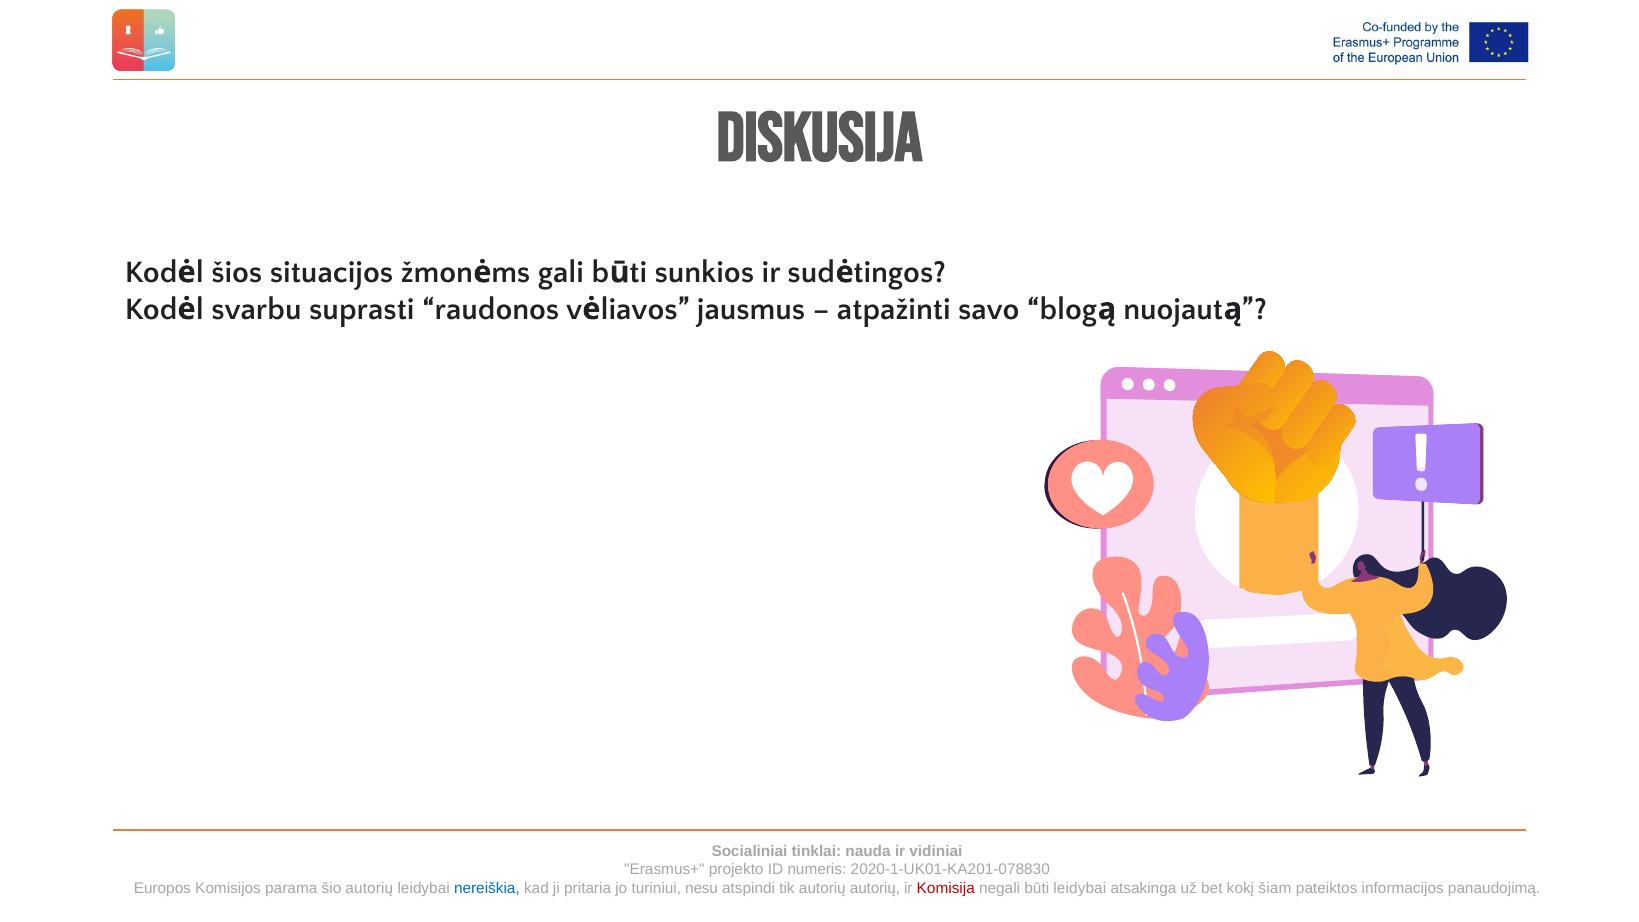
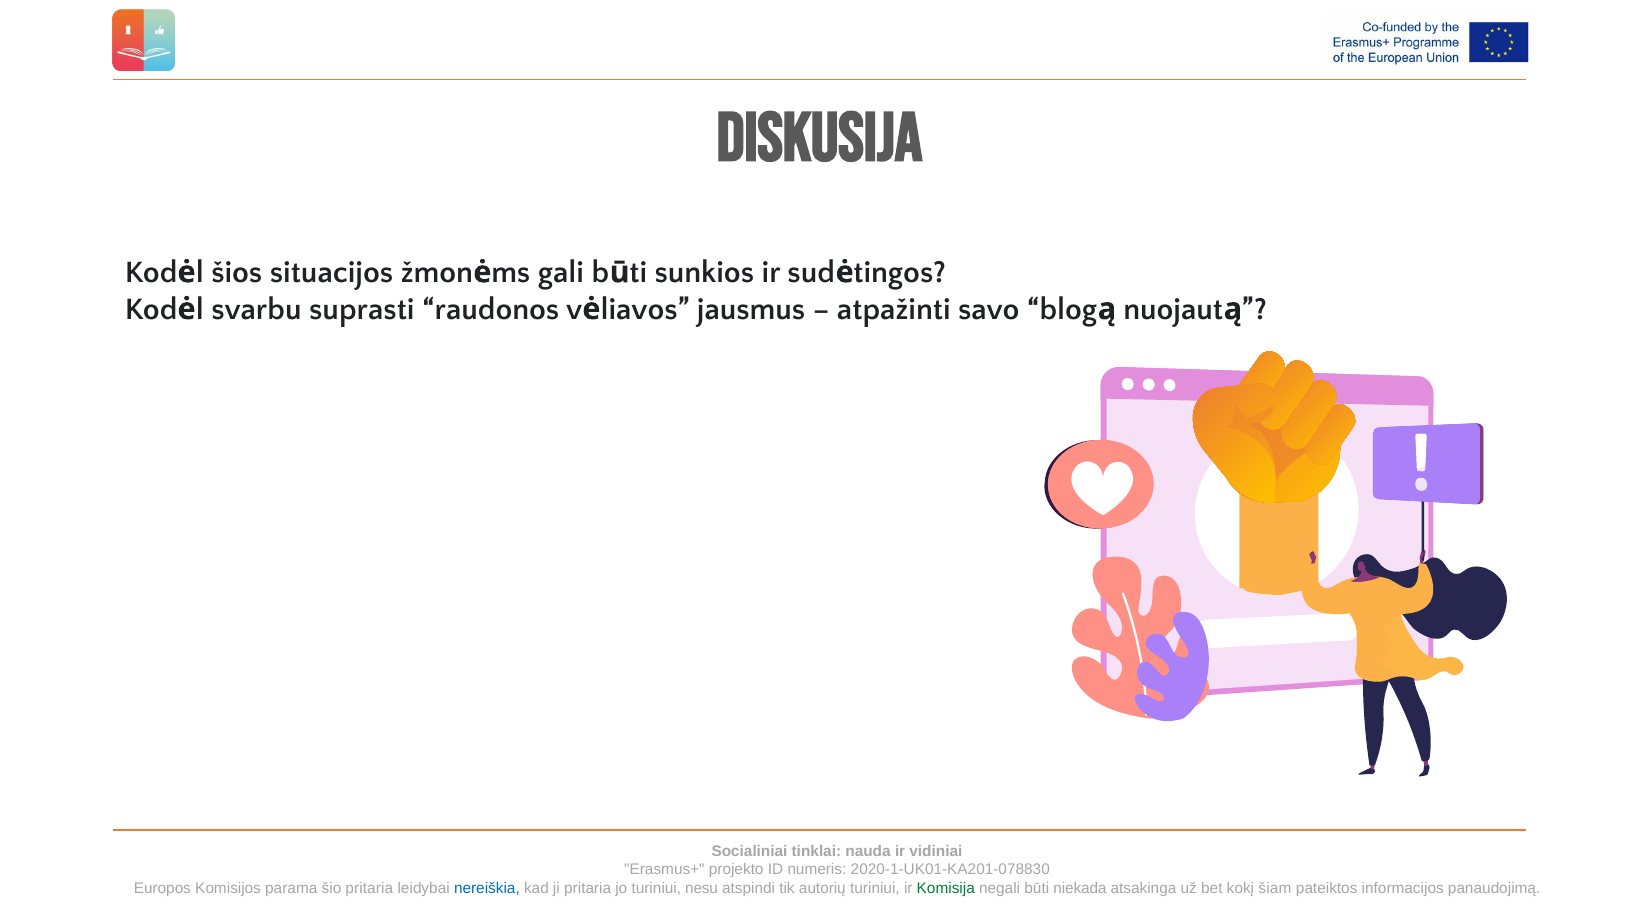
šio autorių: autorių -> pritaria
autorių autorių: autorių -> turiniui
Komisija colour: red -> green
būti leidybai: leidybai -> niekada
